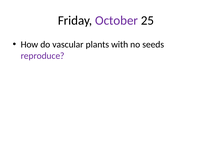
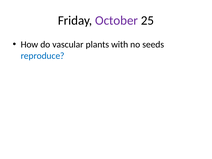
reproduce colour: purple -> blue
